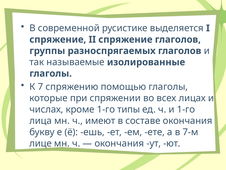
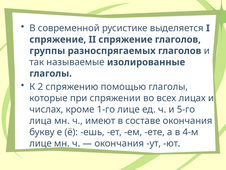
7: 7 -> 2
1-го типы: типы -> лице
и 1-го: 1-го -> 5-го
7-м: 7-м -> 4-м
